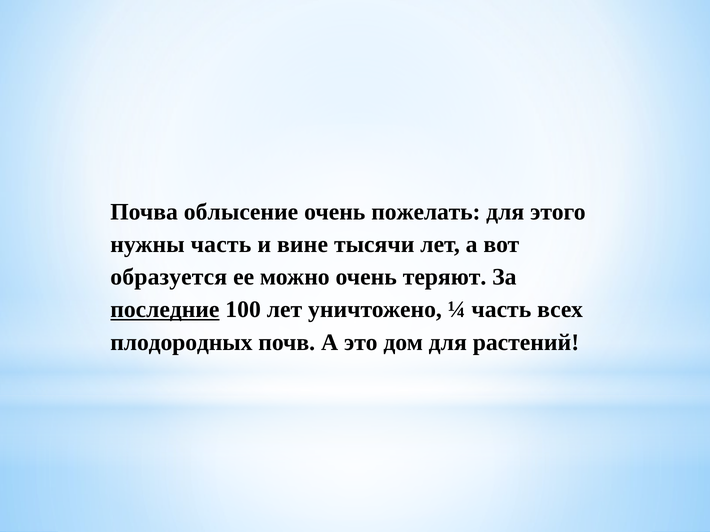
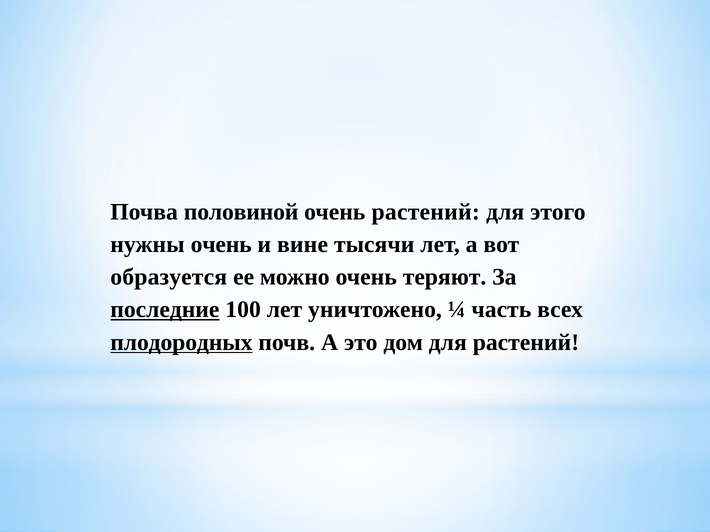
облысение: облысение -> половиной
очень пожелать: пожелать -> растений
нужны часть: часть -> очень
плодородных underline: none -> present
